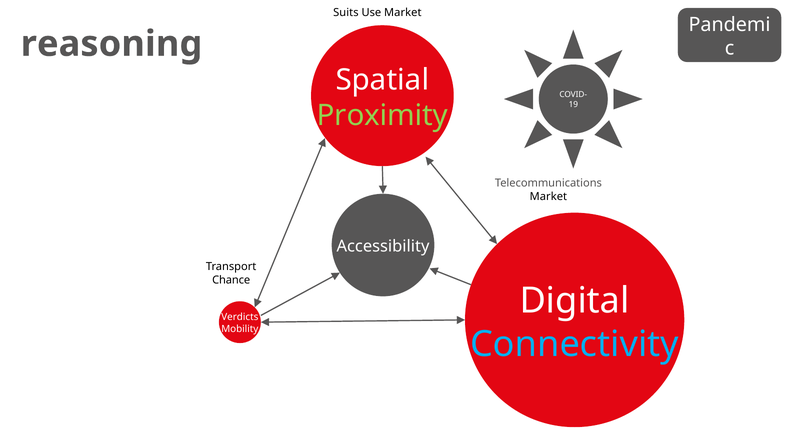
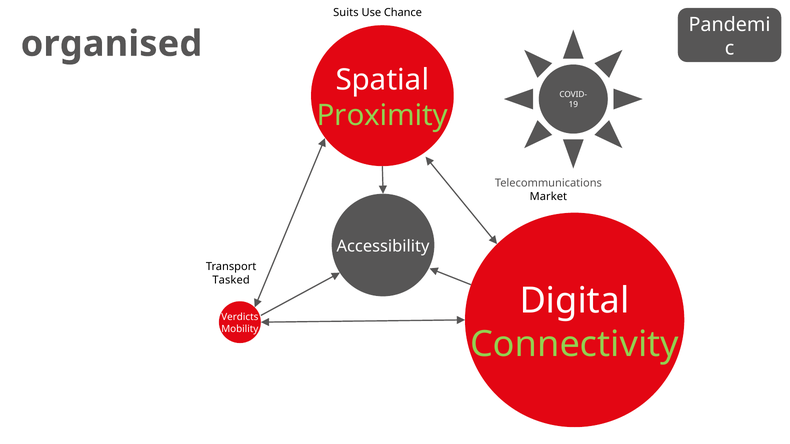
Use Market: Market -> Chance
reasoning: reasoning -> organised
Chance: Chance -> Tasked
Connectivity colour: light blue -> light green
